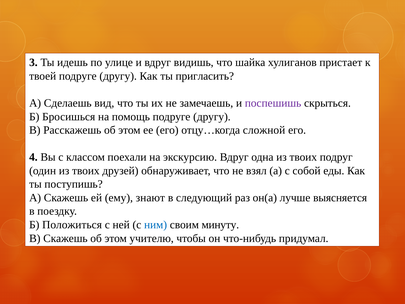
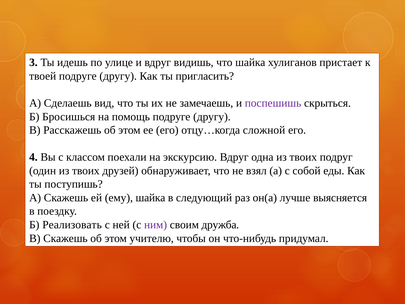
ему знают: знают -> шайка
Положиться: Положиться -> Реализовать
ним colour: blue -> purple
минуту: минуту -> дружба
